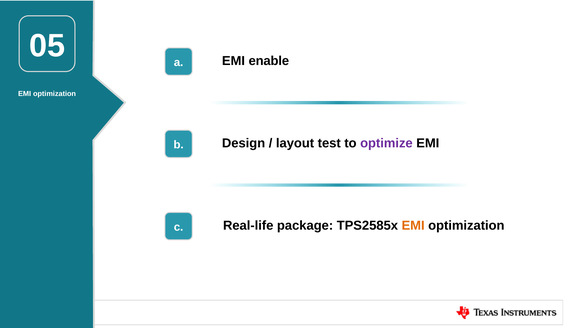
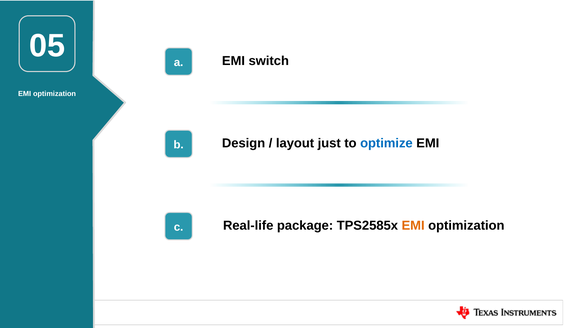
enable: enable -> switch
test: test -> just
optimize colour: purple -> blue
